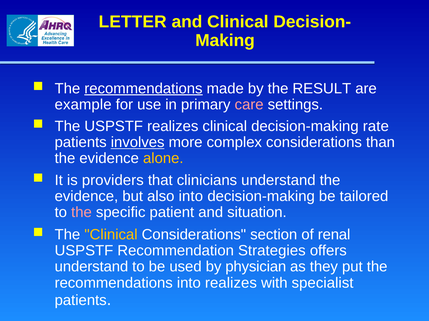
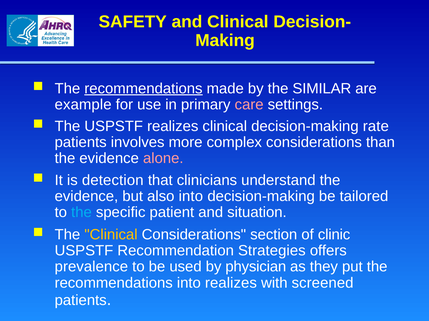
LETTER: LETTER -> SAFETY
RESULT: RESULT -> SIMILAR
involves underline: present -> none
alone colour: yellow -> pink
providers: providers -> detection
the at (81, 213) colour: pink -> light blue
renal: renal -> clinic
understand at (91, 267): understand -> prevalence
specialist: specialist -> screened
